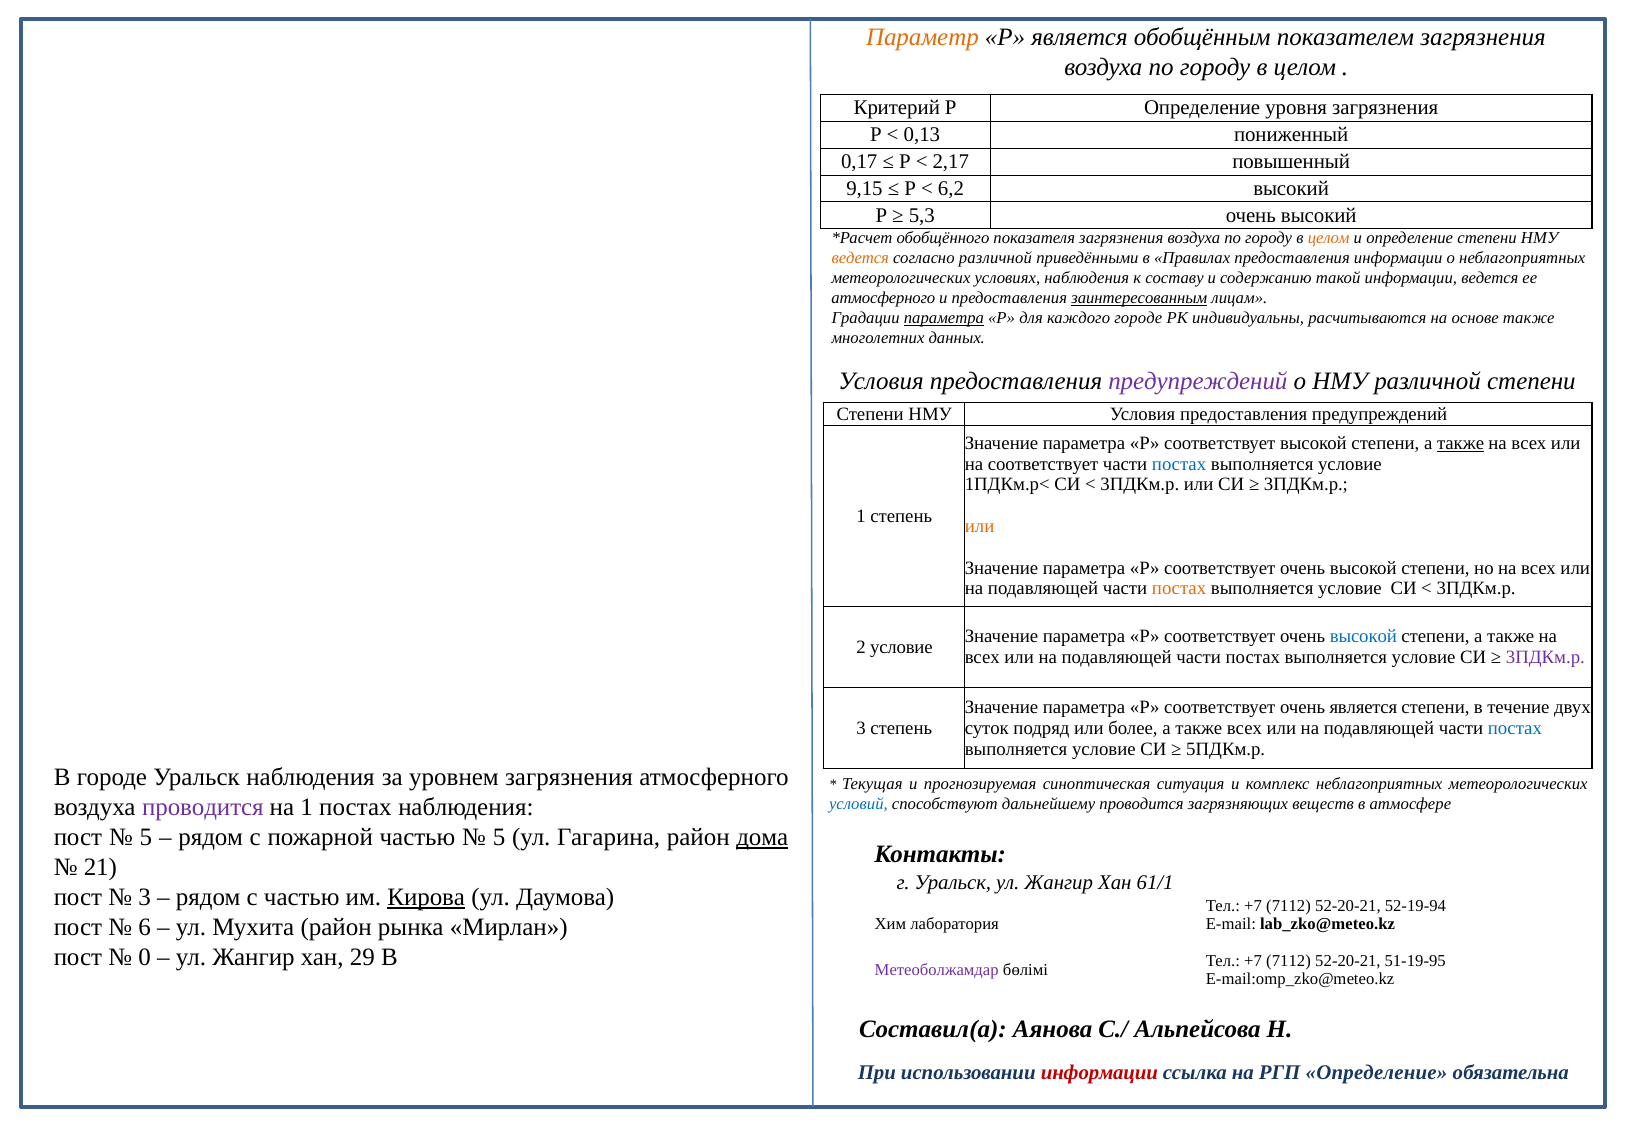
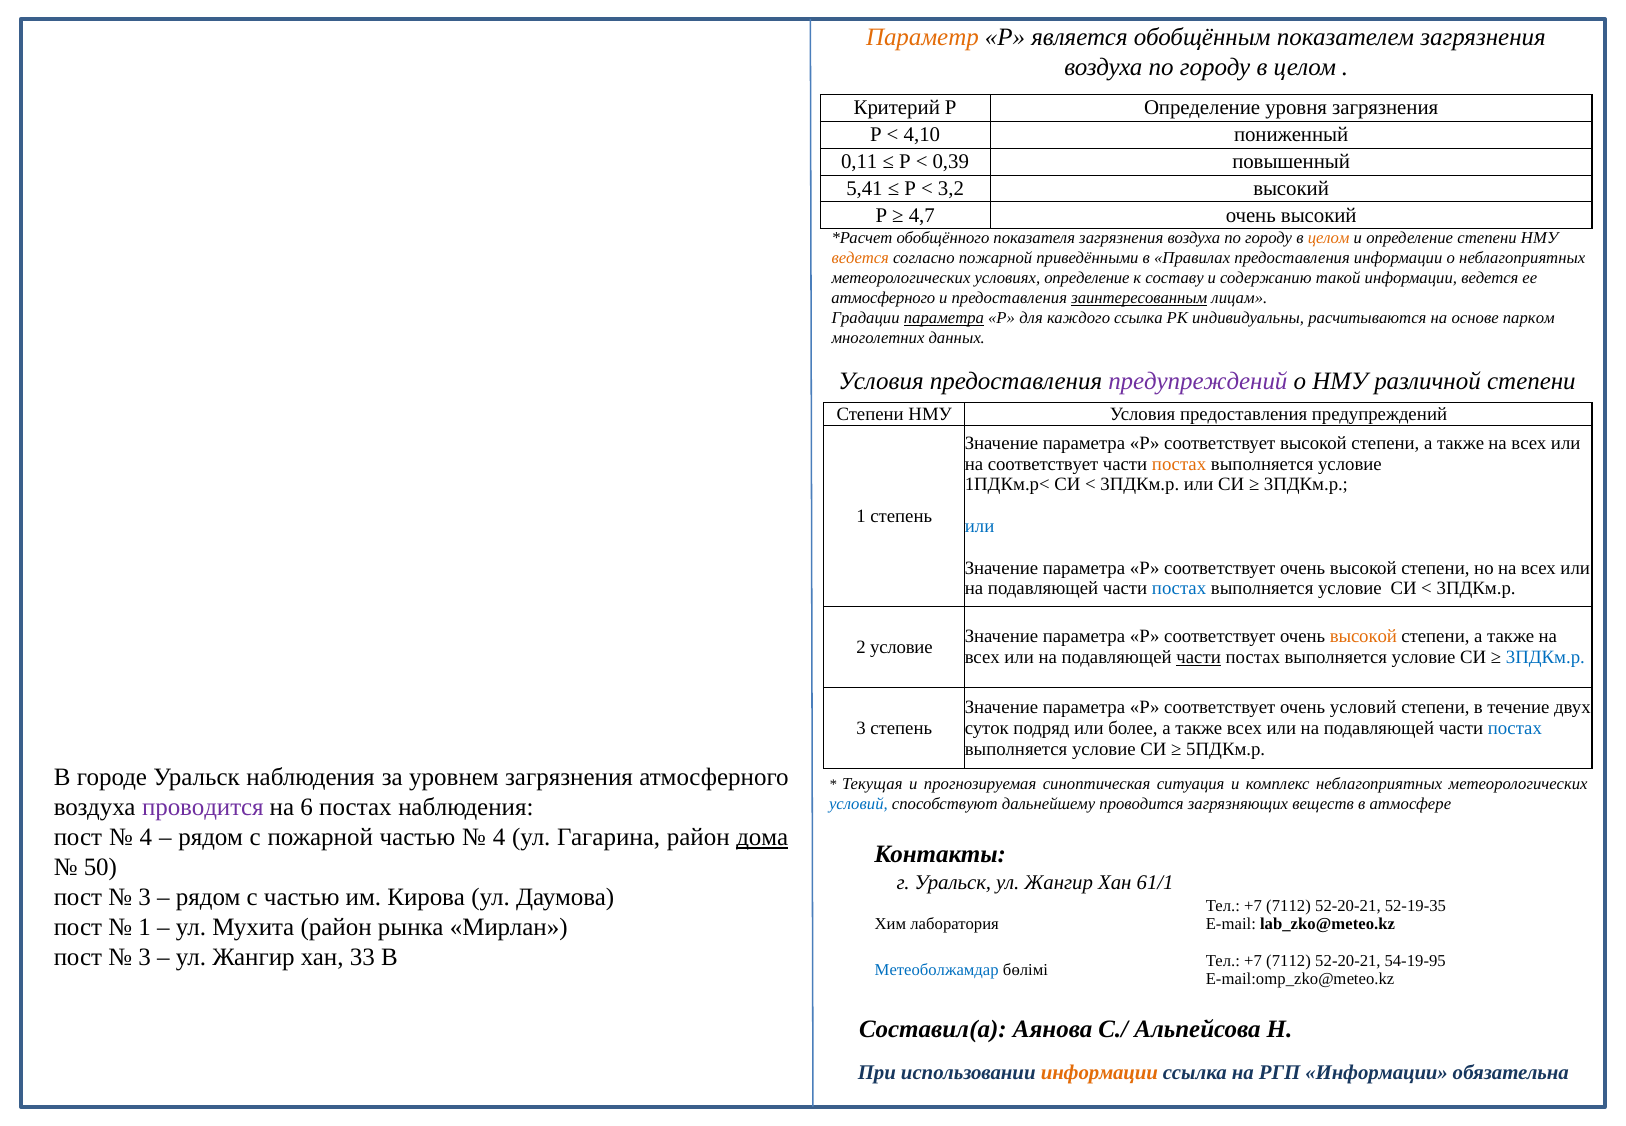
0,13: 0,13 -> 4,10
0,17: 0,17 -> 0,11
2,17: 2,17 -> 0,39
9,15: 9,15 -> 5,41
6,2: 6,2 -> 3,2
5,3: 5,3 -> 4,7
согласно различной: различной -> пожарной
условиях наблюдения: наблюдения -> определение
каждого городе: городе -> ссылка
основе также: также -> парком
также at (1461, 443) underline: present -> none
постах at (1179, 464) colour: blue -> orange
или at (980, 526) colour: orange -> blue
постах at (1179, 588) colour: orange -> blue
высокой at (1363, 636) colour: blue -> orange
части at (1199, 657) underline: none -> present
3ПДКм.р at (1545, 657) colour: purple -> blue
очень является: является -> условий
на 1: 1 -> 6
5 at (146, 837): 5 -> 4
5 at (499, 837): 5 -> 4
21: 21 -> 50
Кирова underline: present -> none
52-19-94: 52-19-94 -> 52-19-35
6 at (145, 927): 6 -> 1
0 at (145, 957): 0 -> 3
29: 29 -> 33
51-19-95: 51-19-95 -> 54-19-95
Метеоболжамдар colour: purple -> blue
информации at (1099, 1072) colour: red -> orange
РГП Определение: Определение -> Информации
